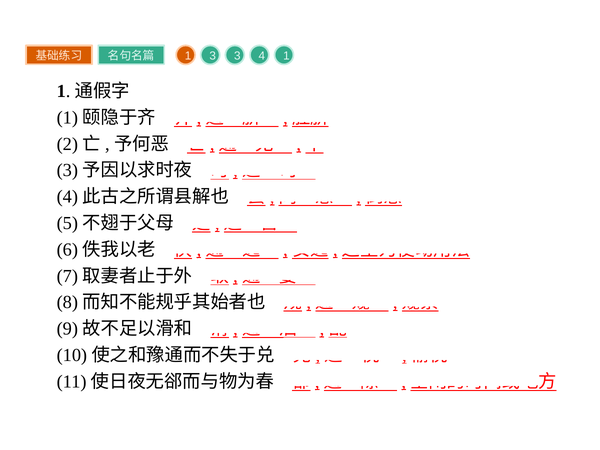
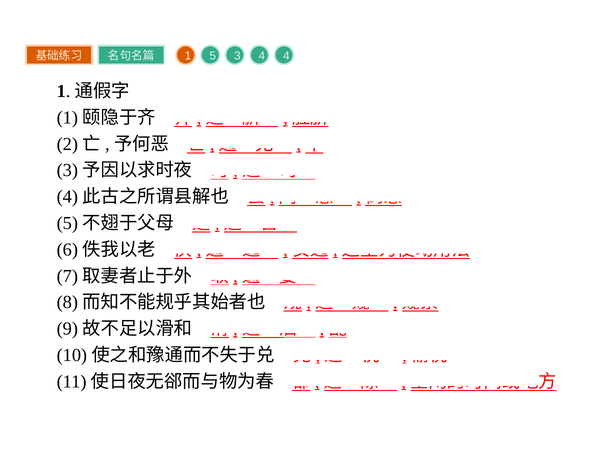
1 3: 3 -> 5
4 1: 1 -> 4
